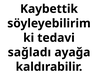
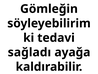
Kaybettik: Kaybettik -> Gömleğin
